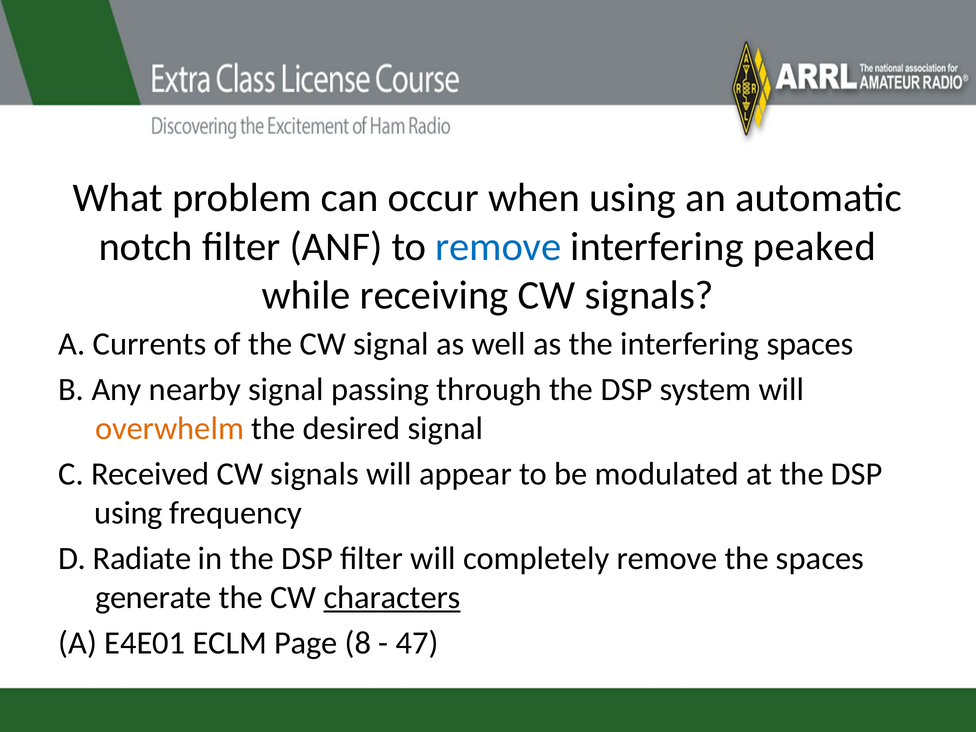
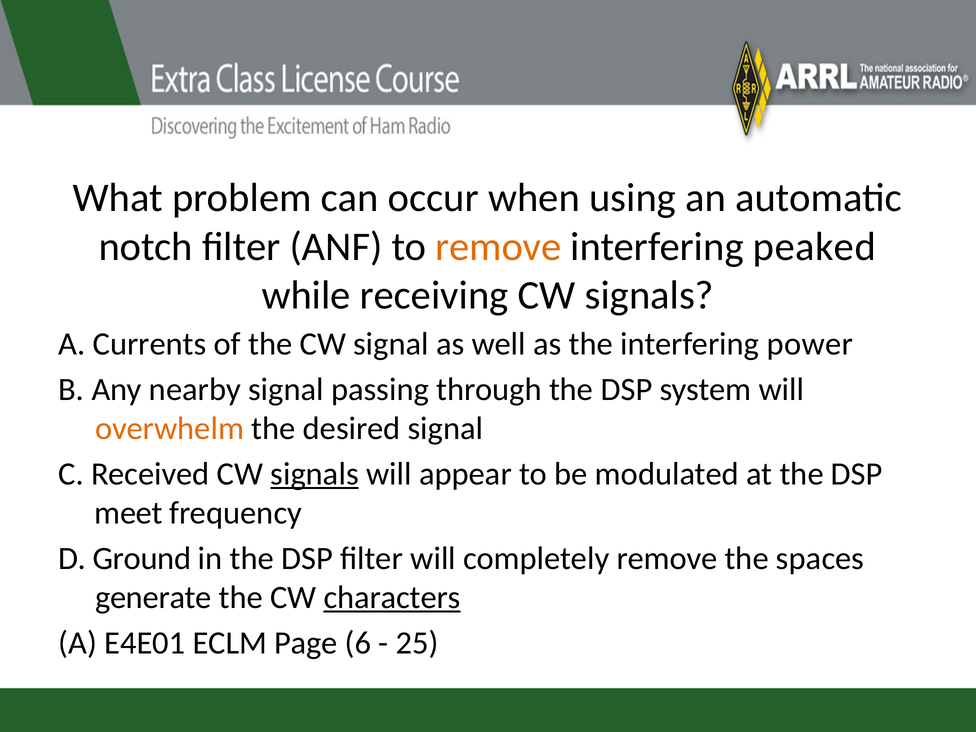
remove at (498, 247) colour: blue -> orange
interfering spaces: spaces -> power
signals at (315, 474) underline: none -> present
using at (129, 513): using -> meet
Radiate: Radiate -> Ground
8: 8 -> 6
47: 47 -> 25
